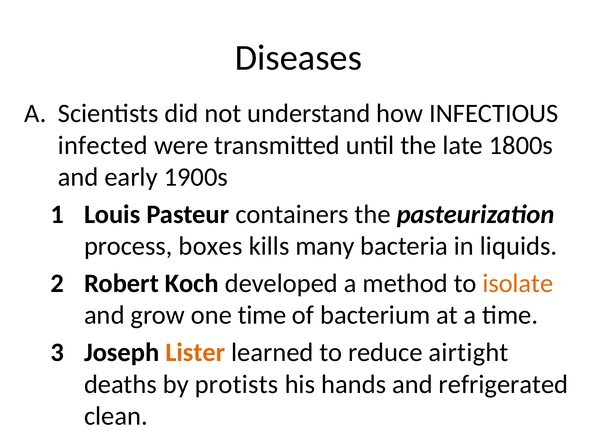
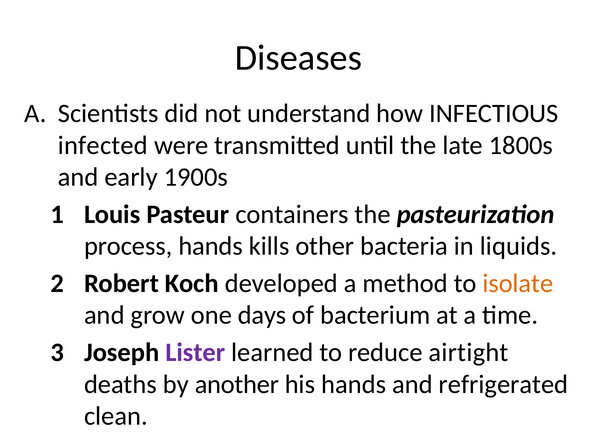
process boxes: boxes -> hands
many: many -> other
one time: time -> days
Lister colour: orange -> purple
protists: protists -> another
